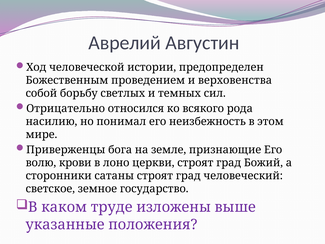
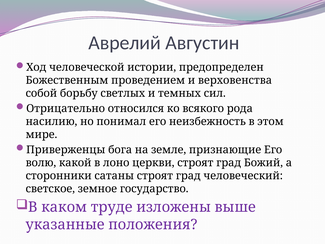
крови: крови -> какой
